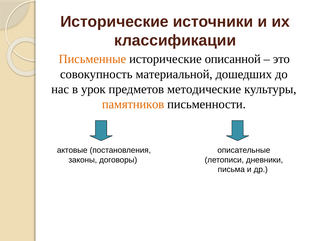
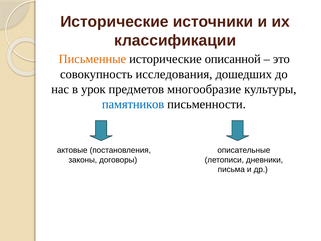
материальной: материальной -> исследования
методические: методические -> многообразие
памятников colour: orange -> blue
